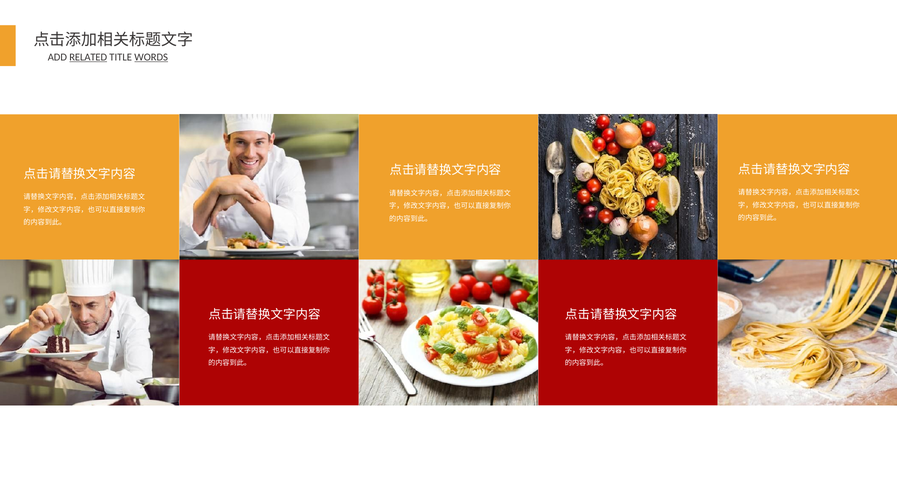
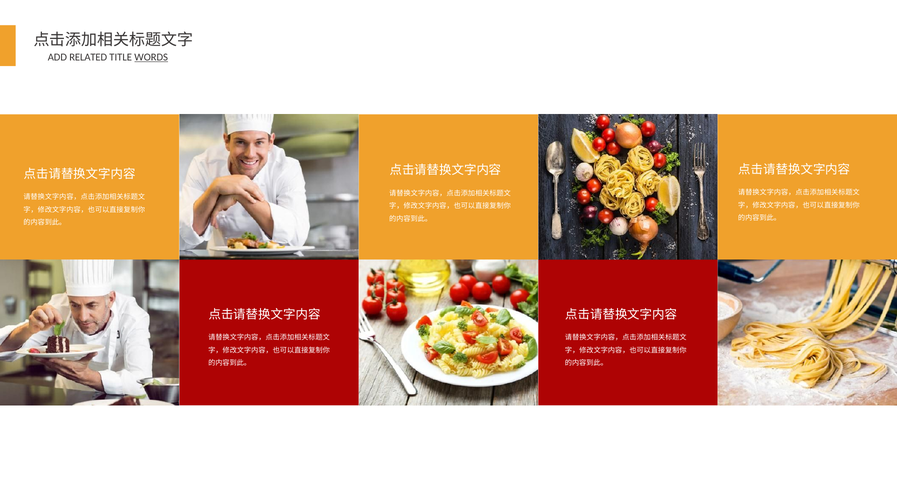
RELATED underline: present -> none
